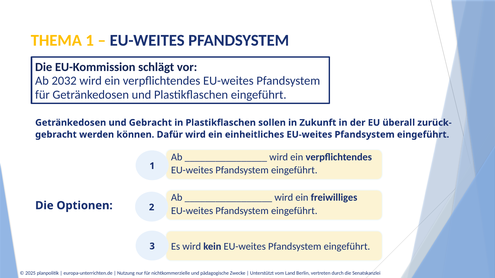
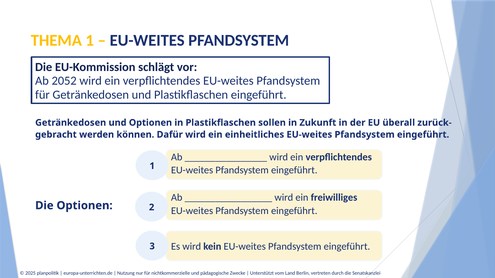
2032: 2032 -> 2052
und Gebracht: Gebracht -> Optionen
